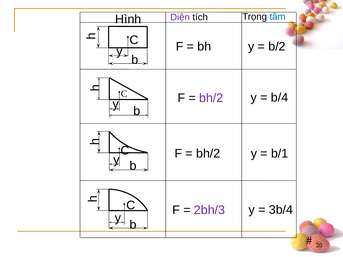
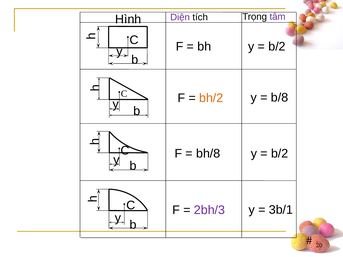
tâm colour: blue -> purple
b/4: b/4 -> b/8
bh/2 at (211, 98) colour: purple -> orange
bh/2 at (208, 154): bh/2 -> bh/8
b/1 at (280, 154): b/1 -> b/2
3b/4: 3b/4 -> 3b/1
